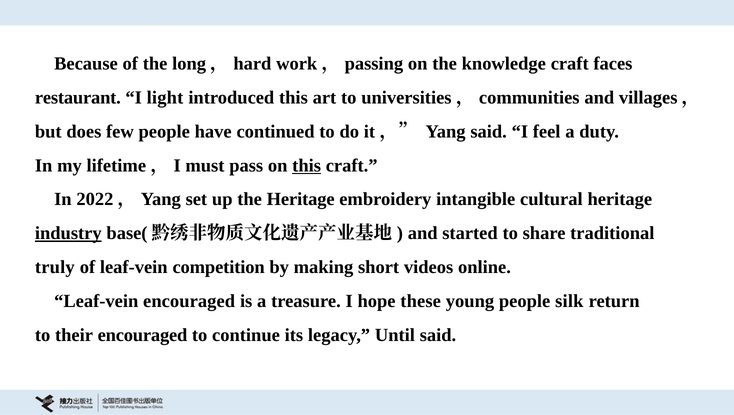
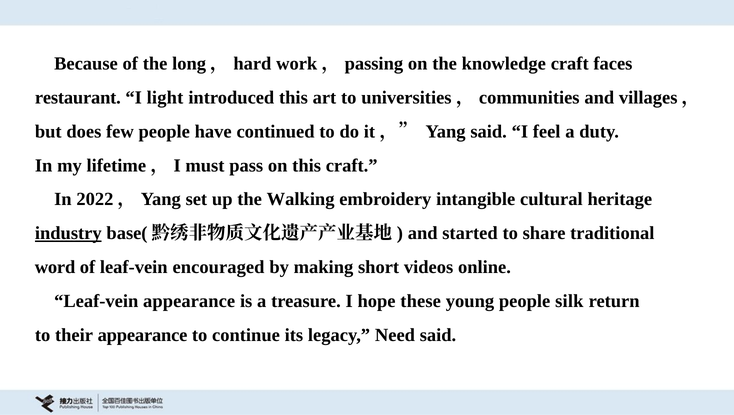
this at (307, 165) underline: present -> none
the Heritage: Heritage -> Walking
truly: truly -> word
competition: competition -> encouraged
Leaf-vein encouraged: encouraged -> appearance
their encouraged: encouraged -> appearance
Until: Until -> Need
